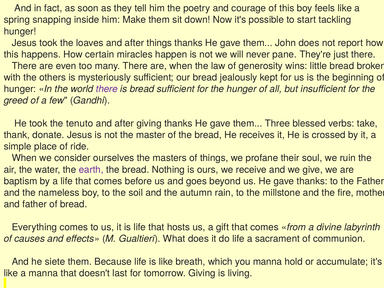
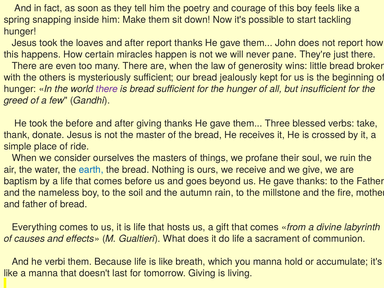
after things: things -> report
the tenuto: tenuto -> before
earth colour: purple -> blue
siete: siete -> verbi
